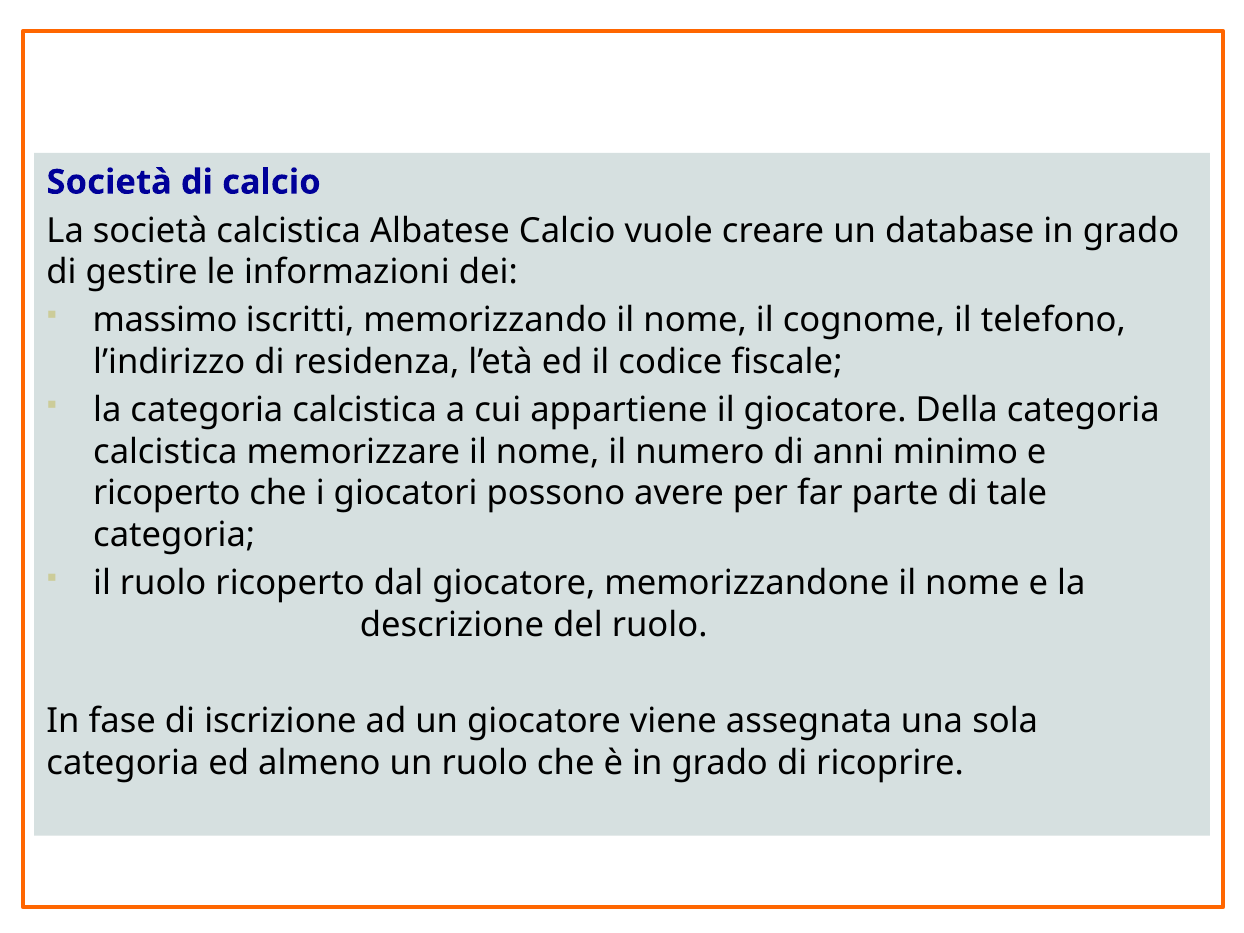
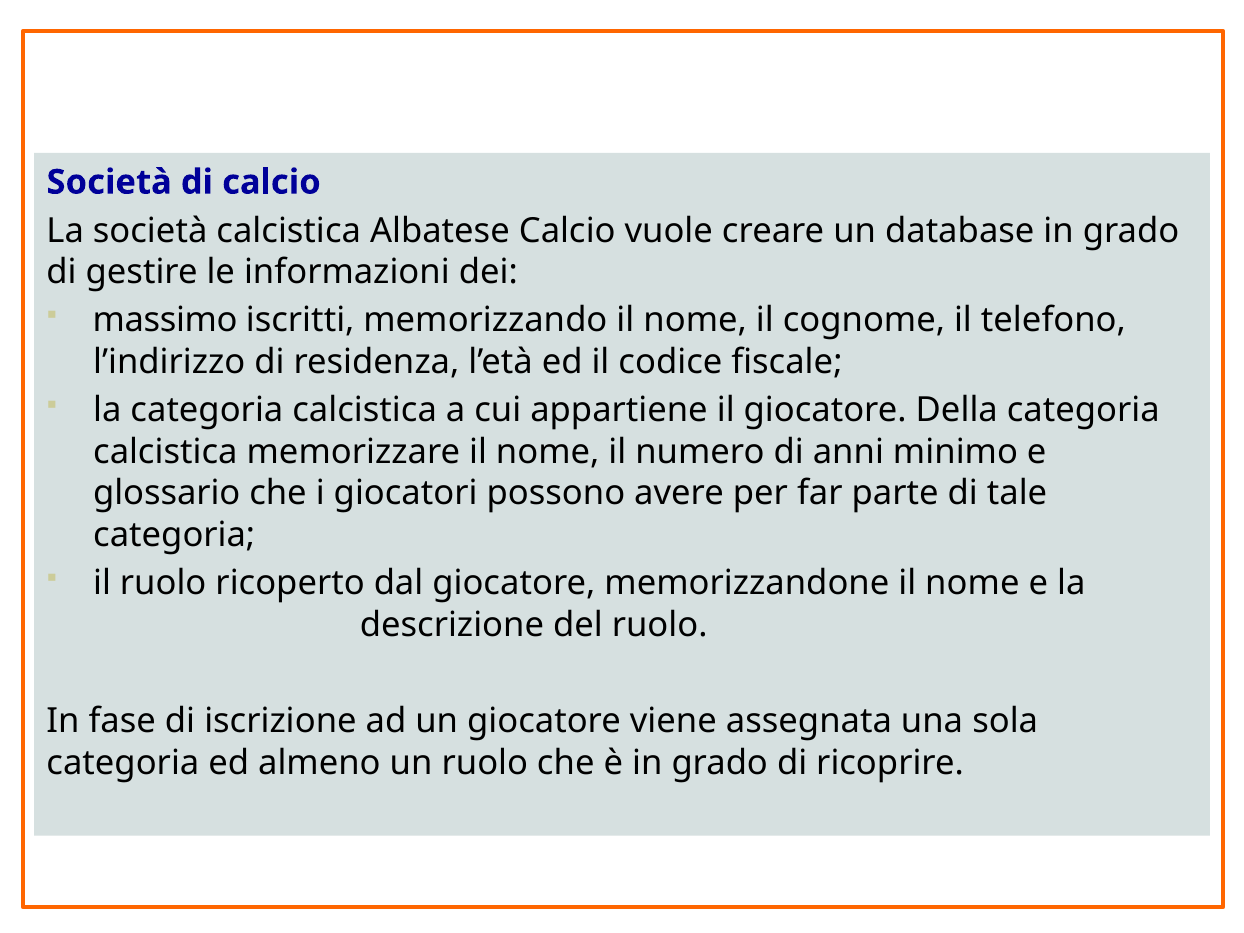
ricoperto at (167, 493): ricoperto -> glossario
